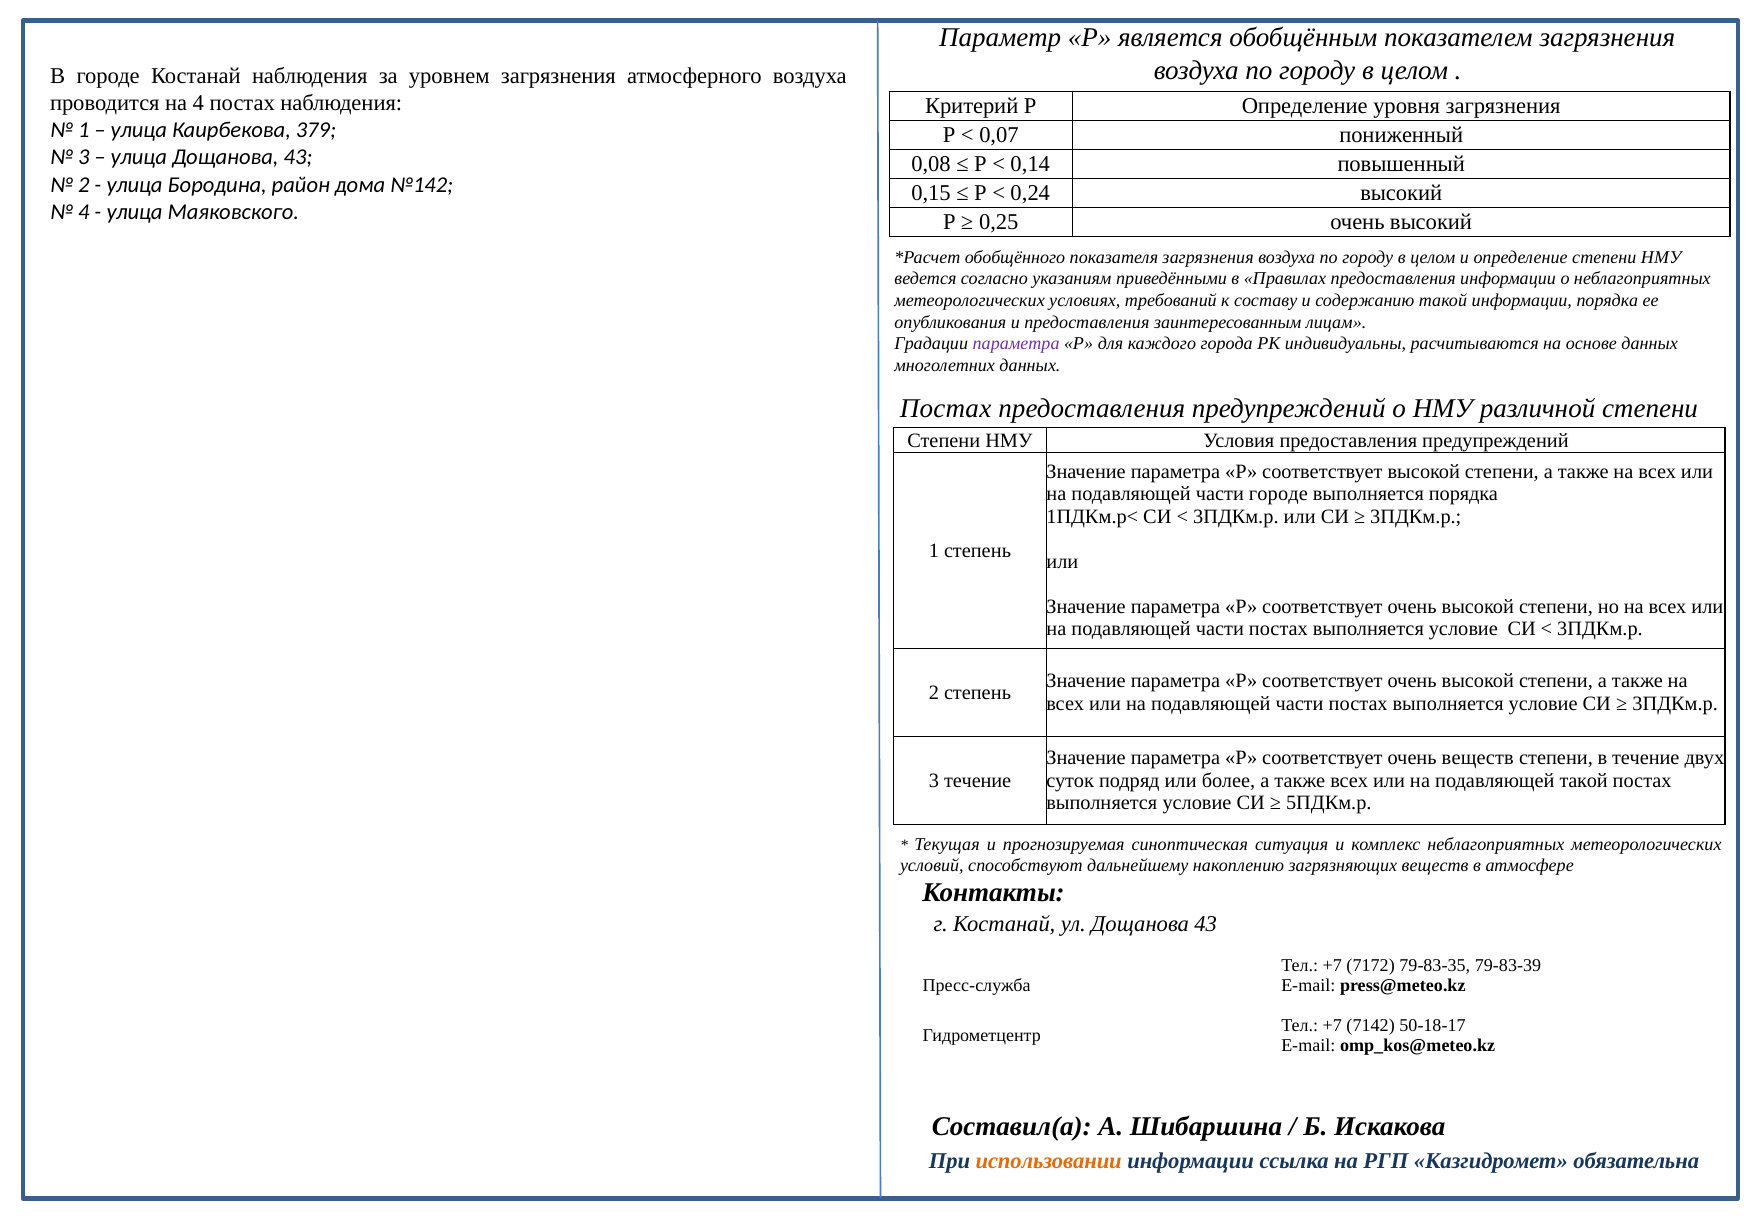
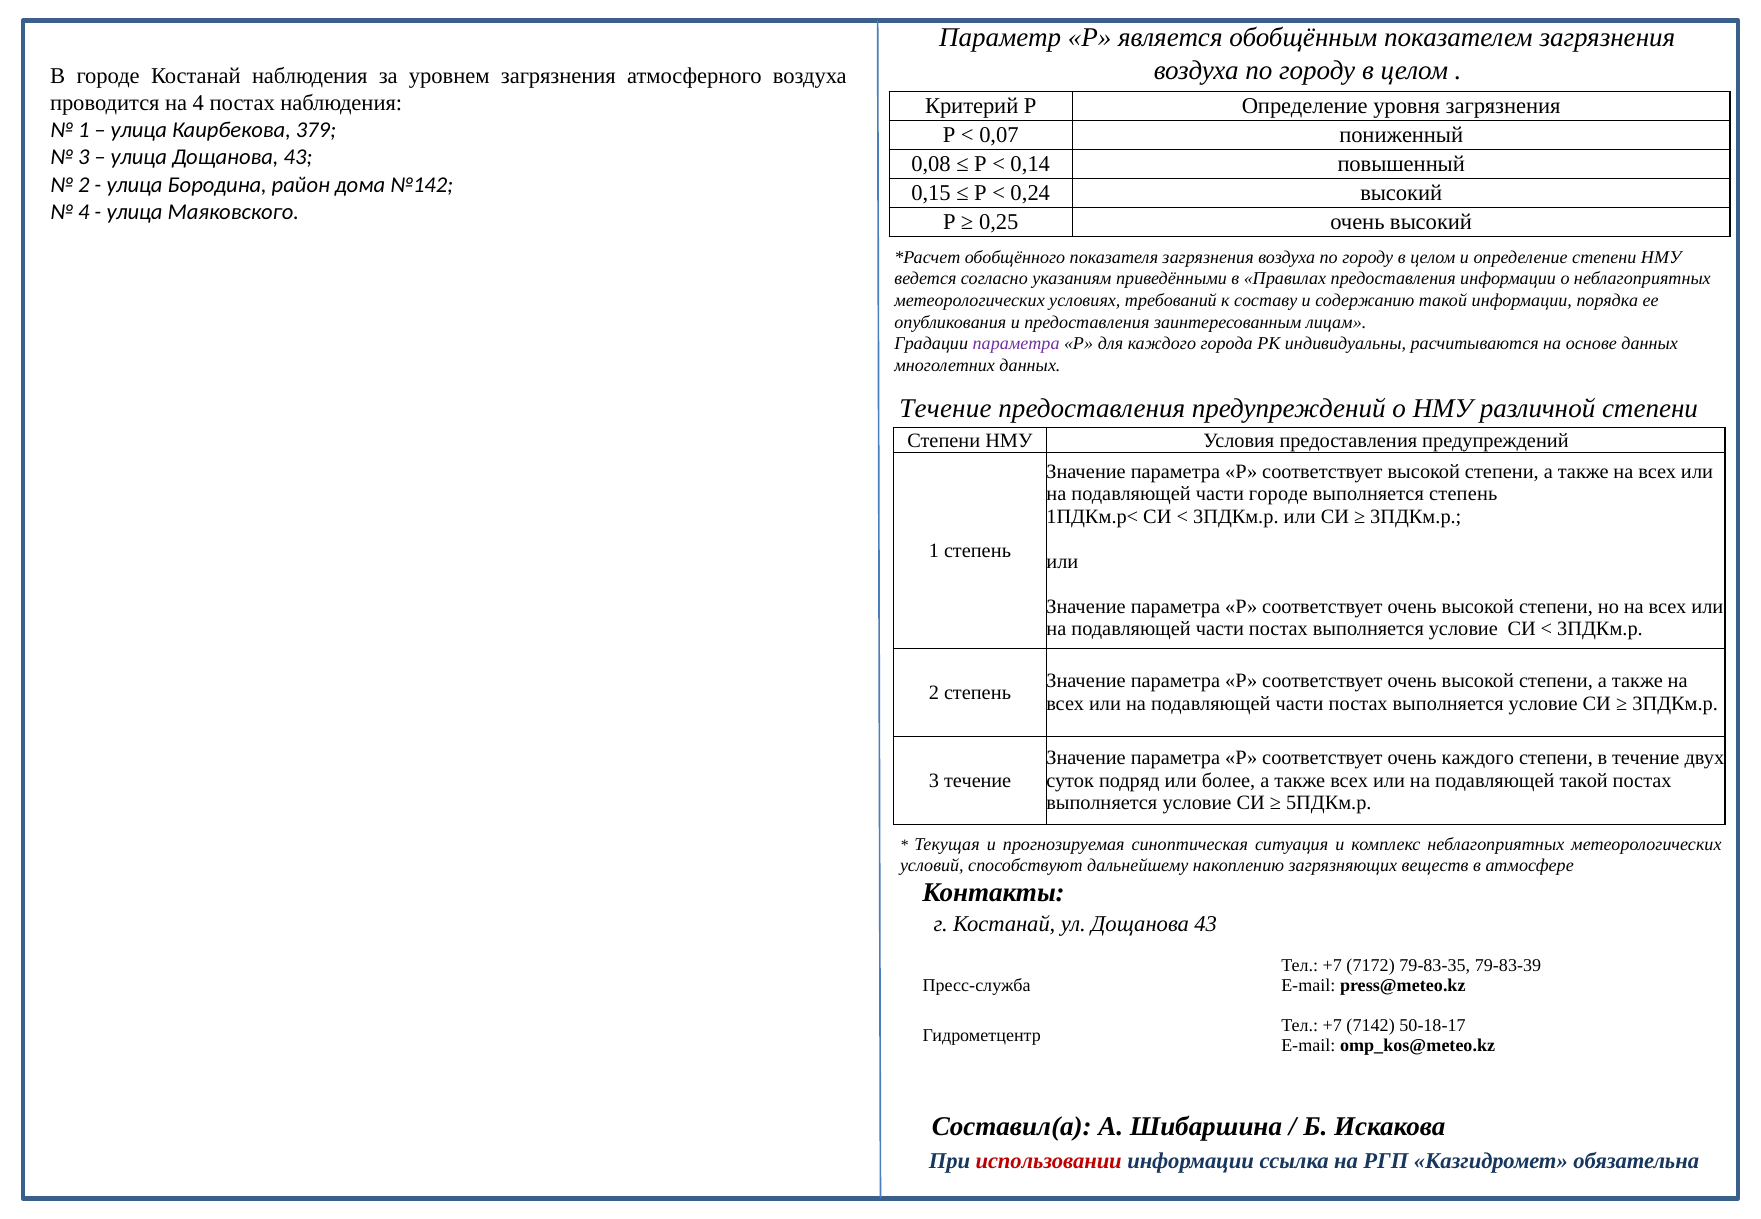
Постах at (946, 408): Постах -> Течение
выполняется порядка: порядка -> степень
очень веществ: веществ -> каждого
использовании colour: orange -> red
